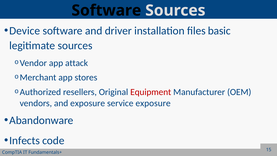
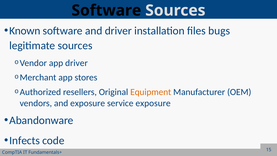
Device: Device -> Known
basic: basic -> bugs
app attack: attack -> driver
Equipment colour: red -> orange
